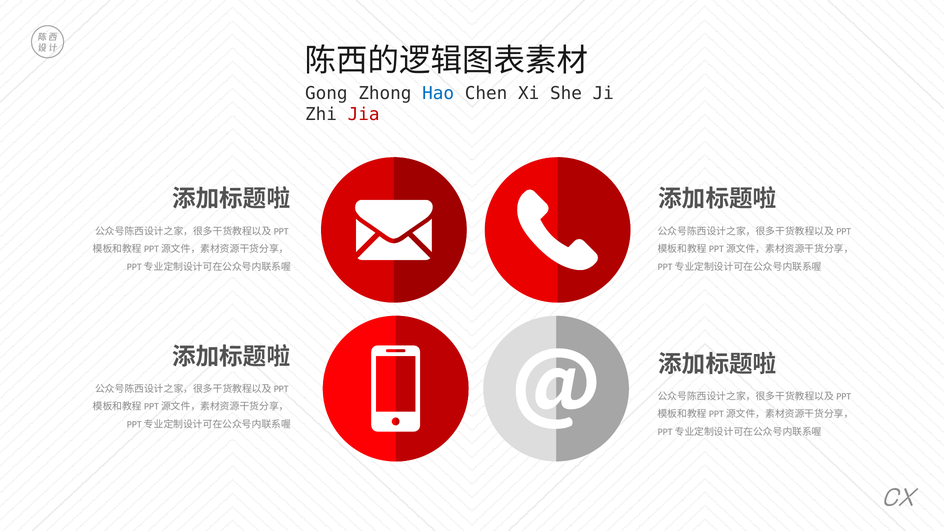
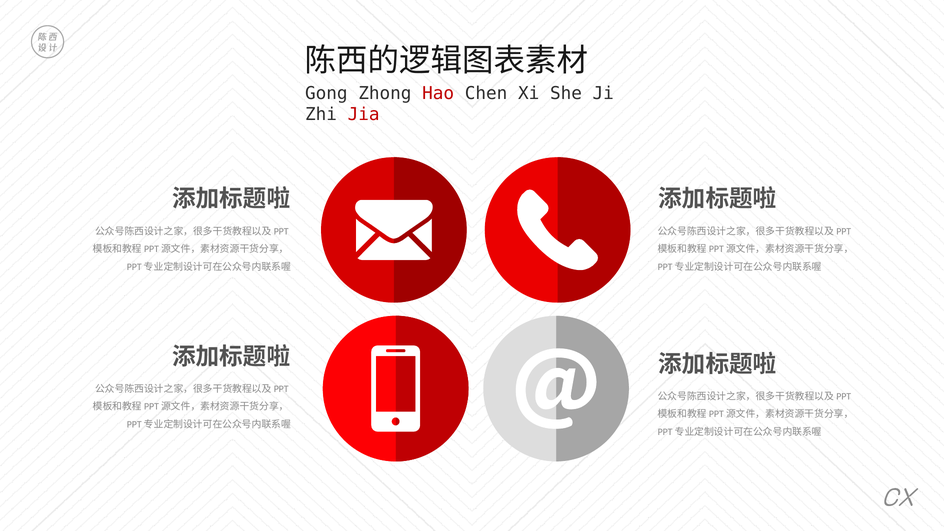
Hao colour: blue -> red
